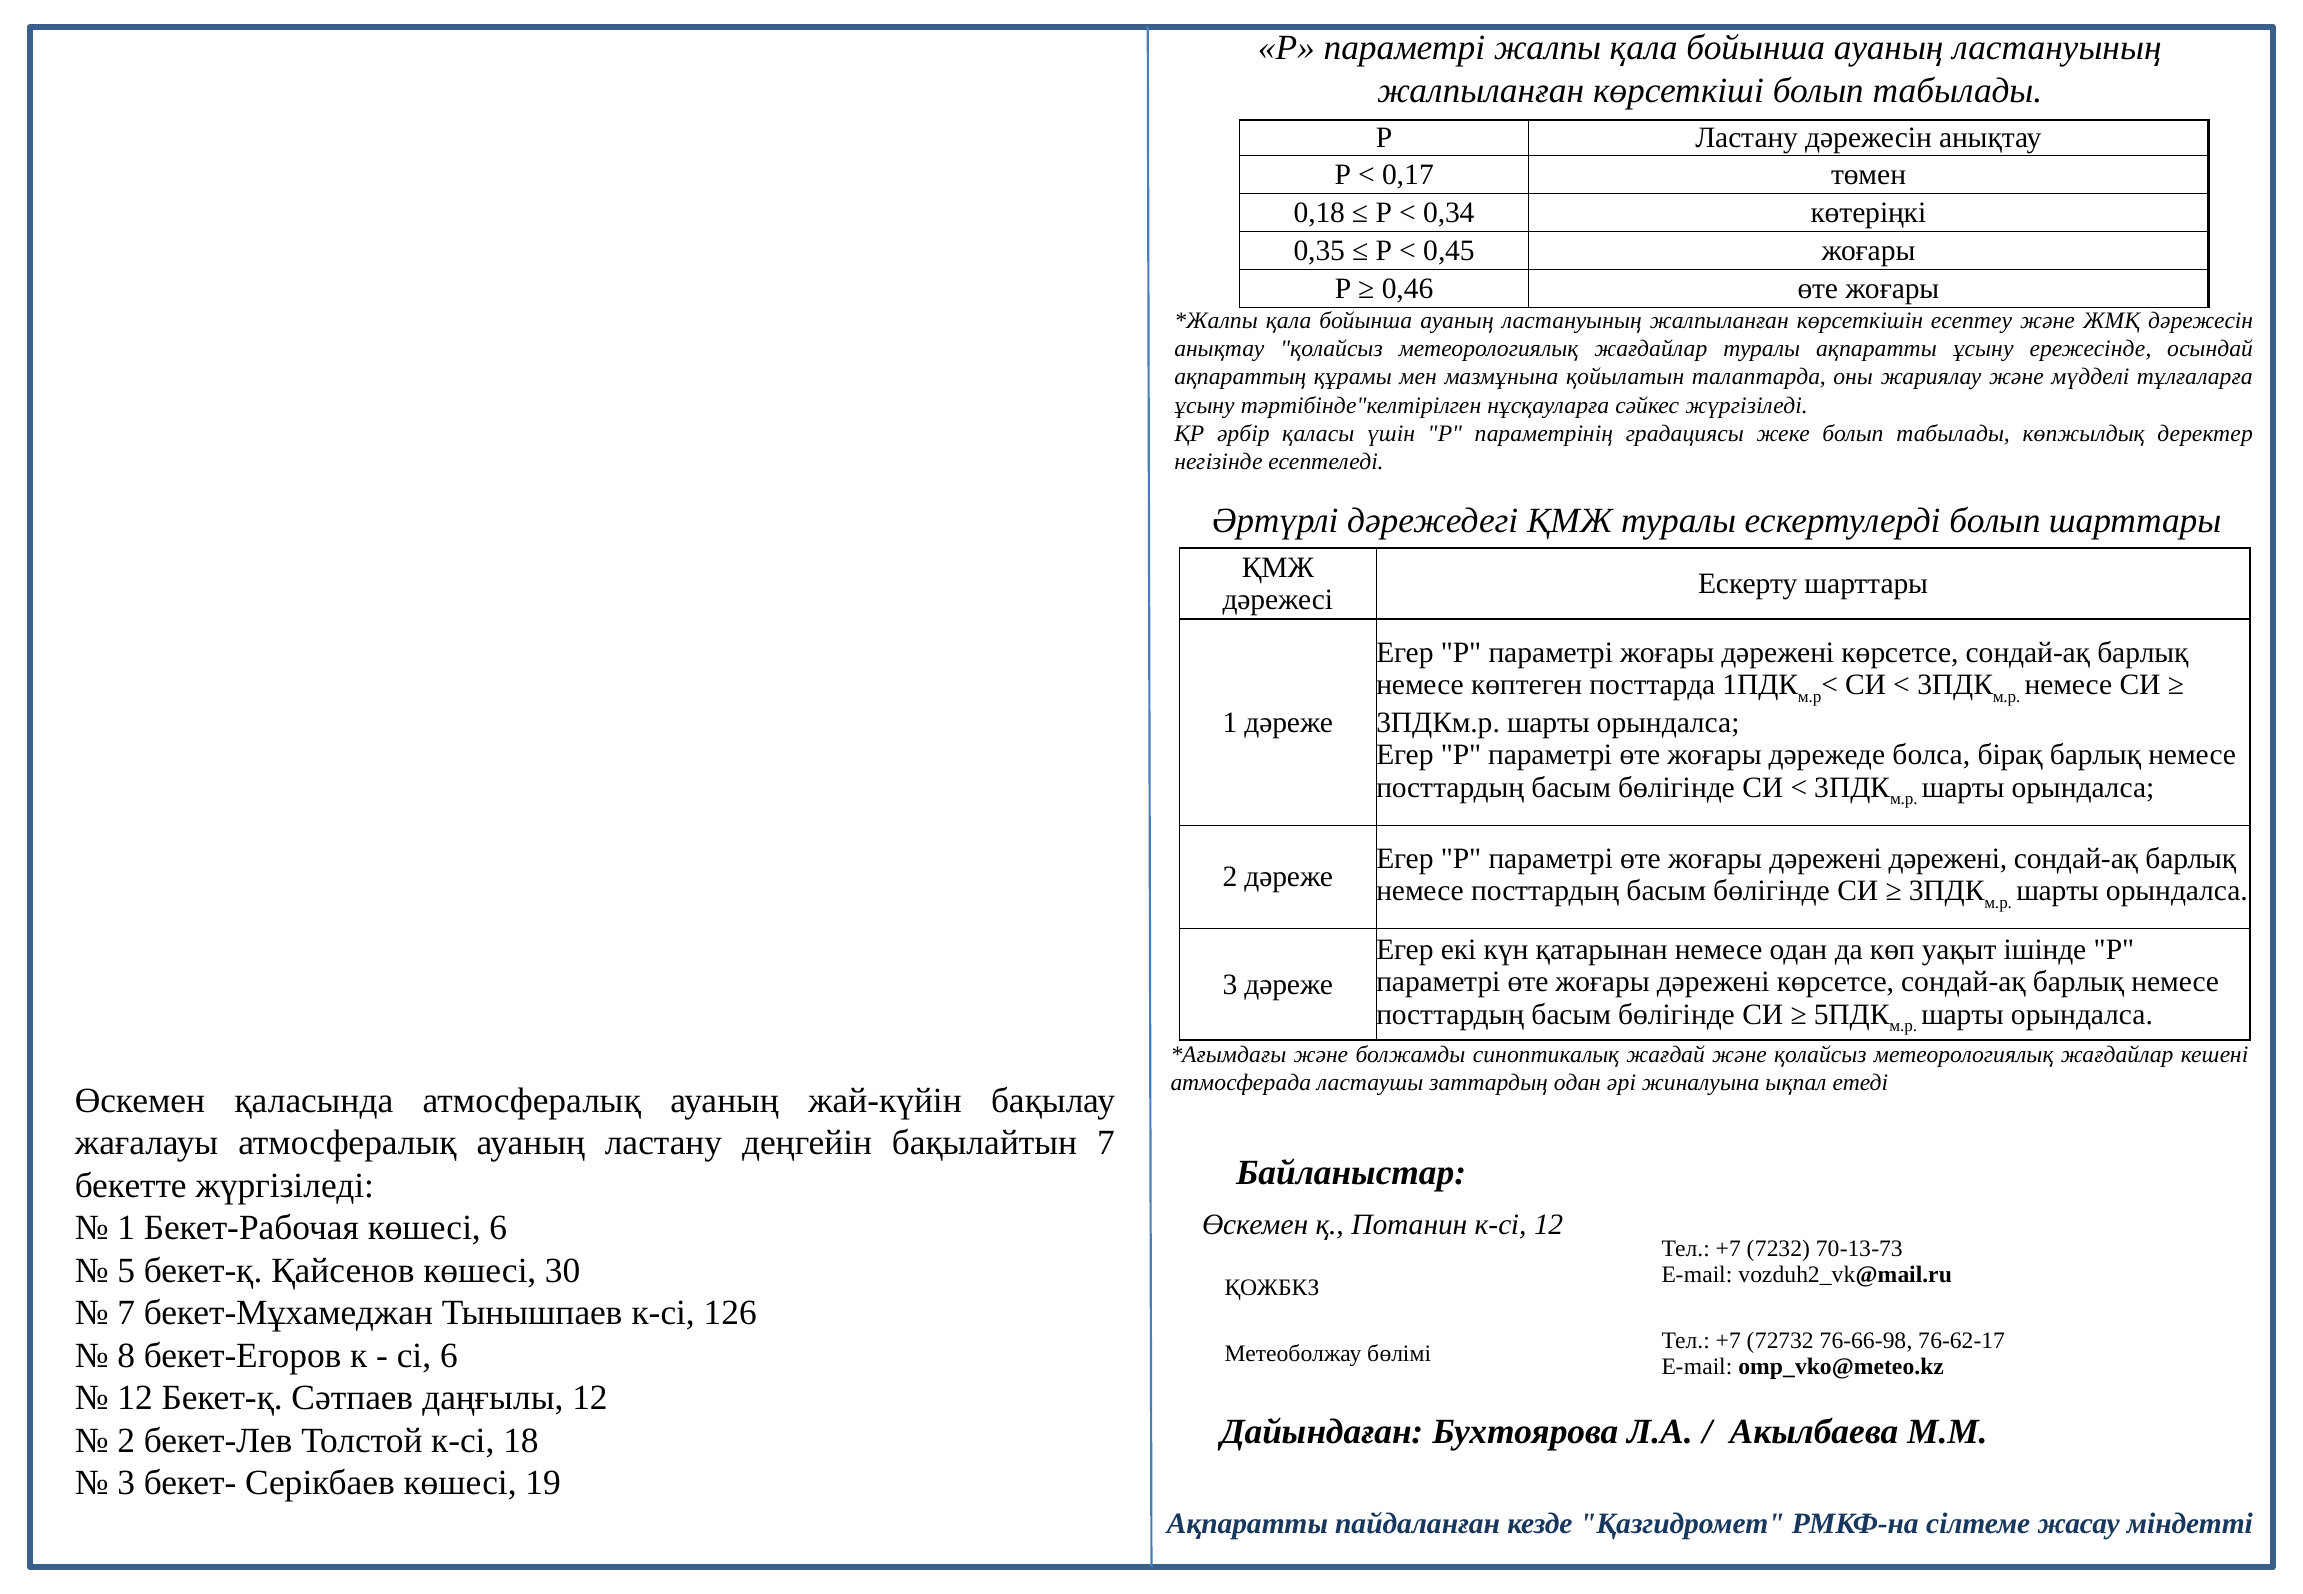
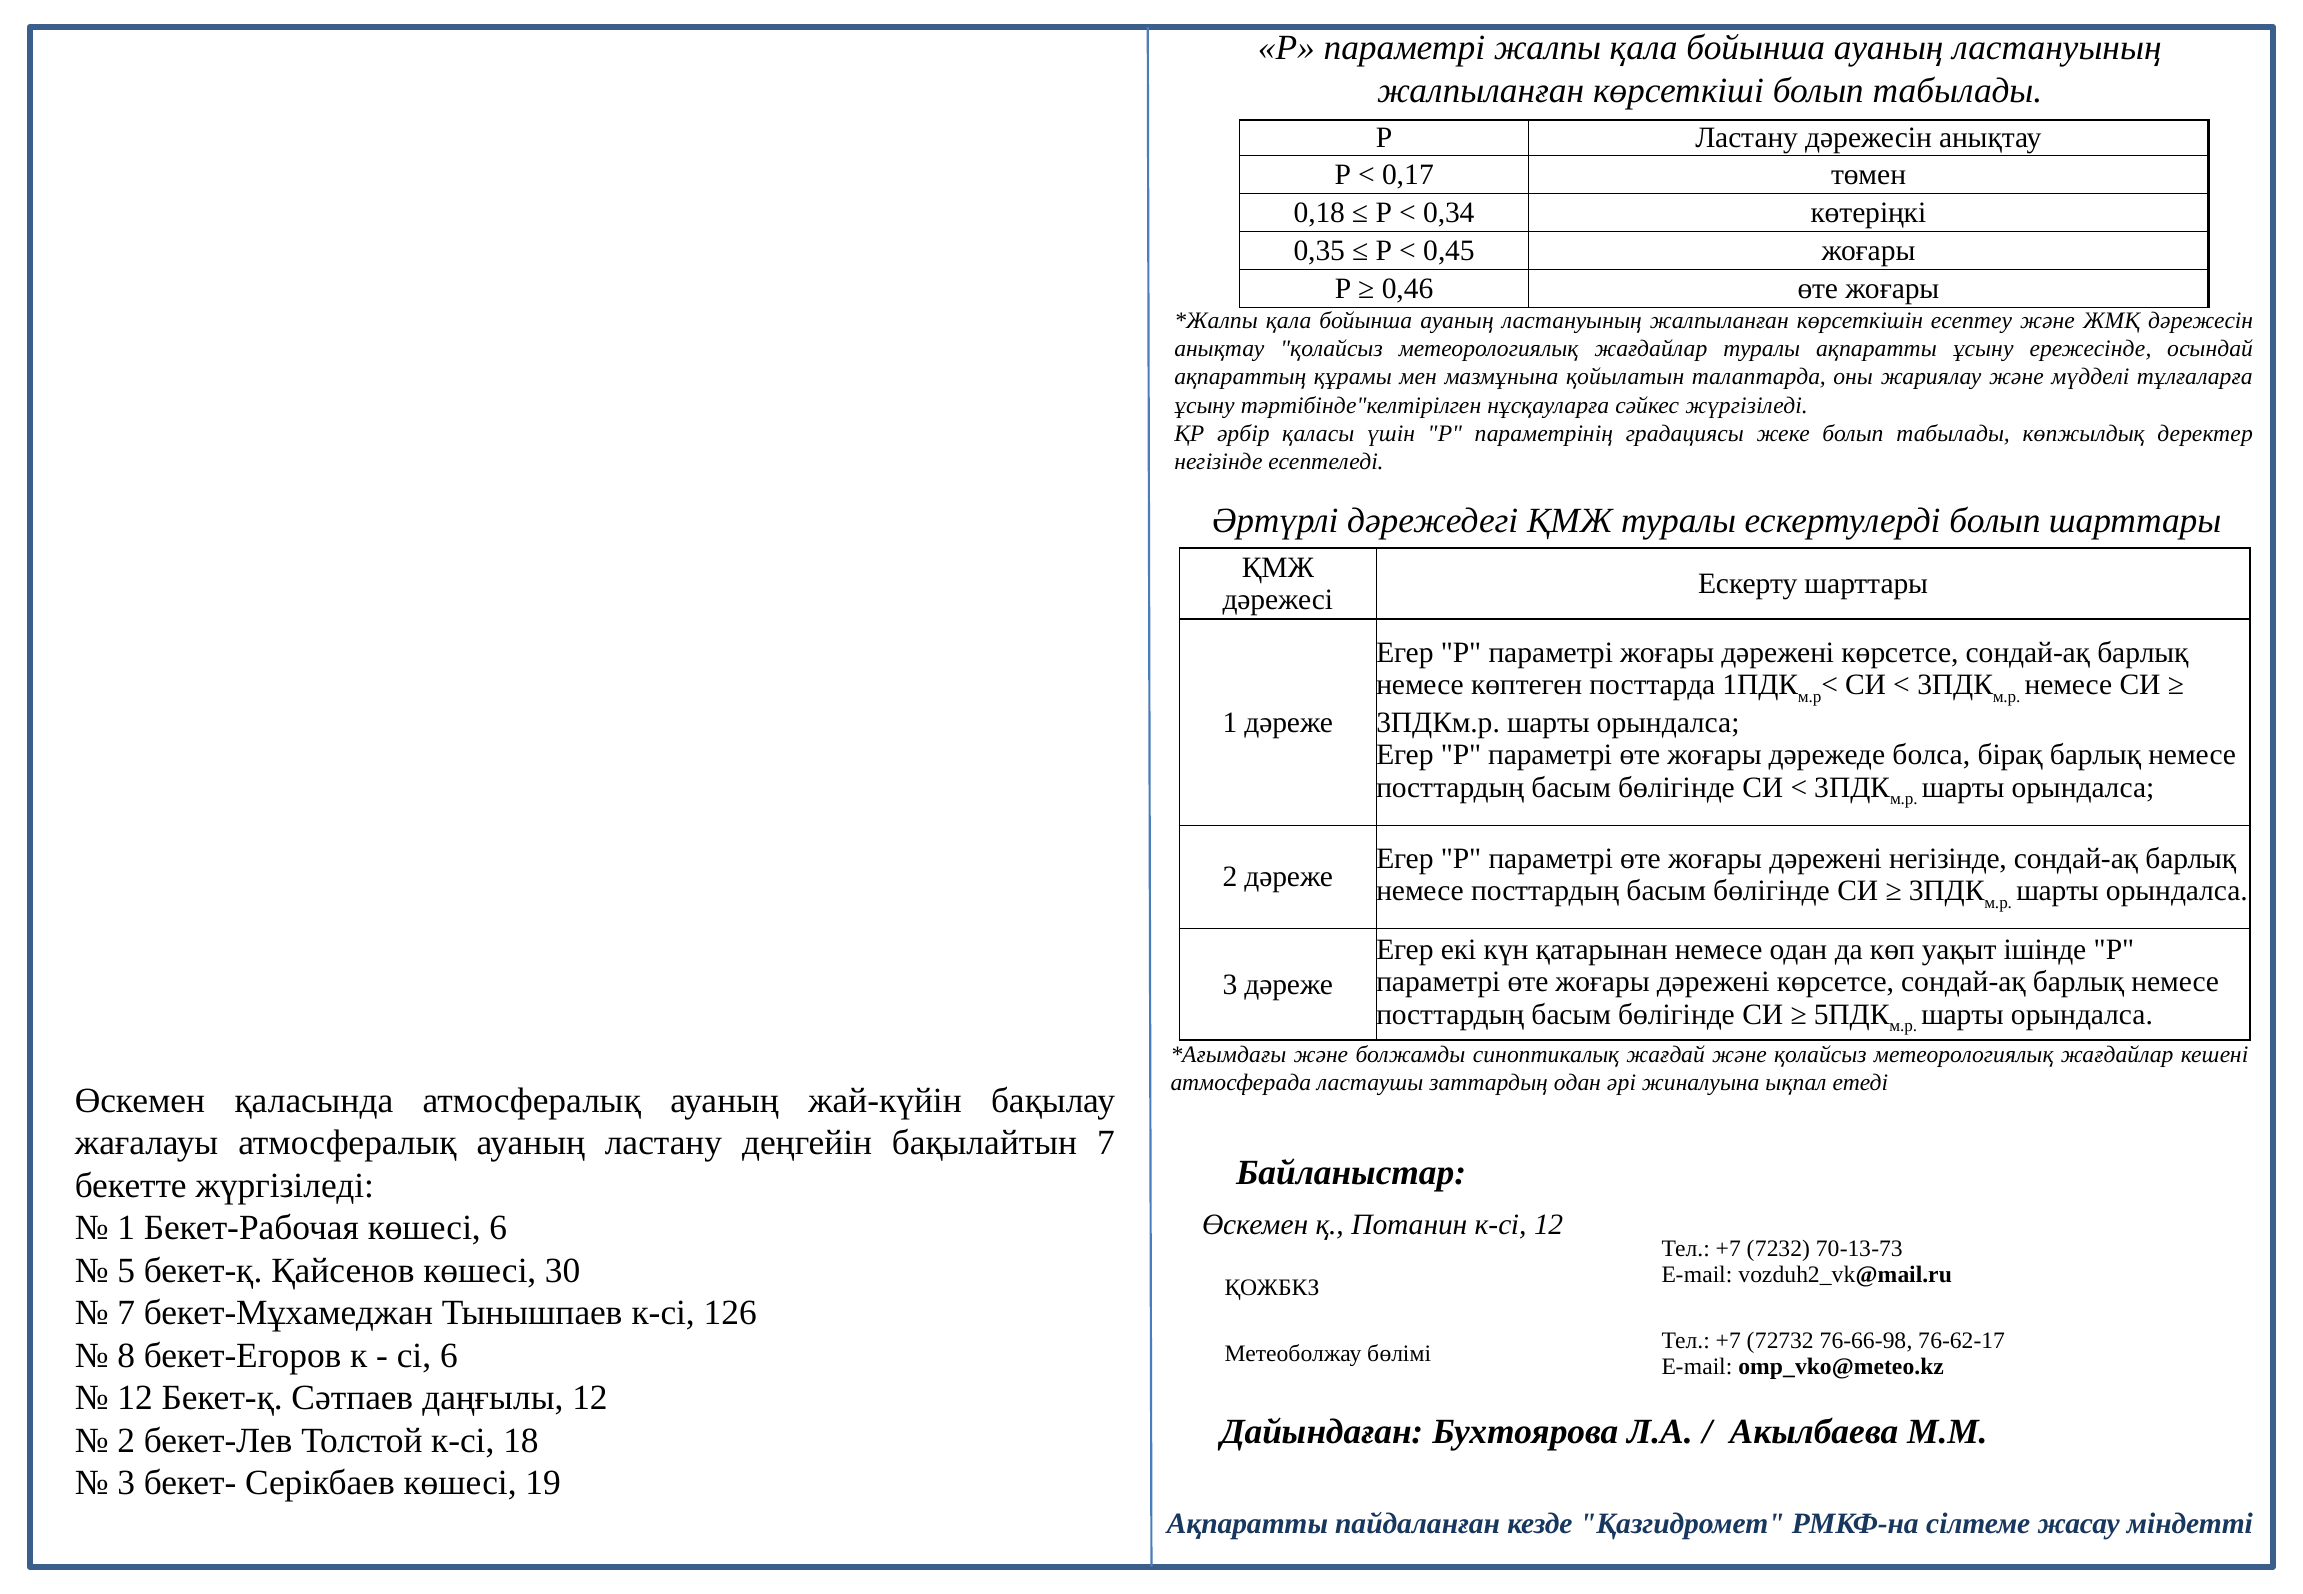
дәрежені дәрежені: дәрежені -> негізінде
